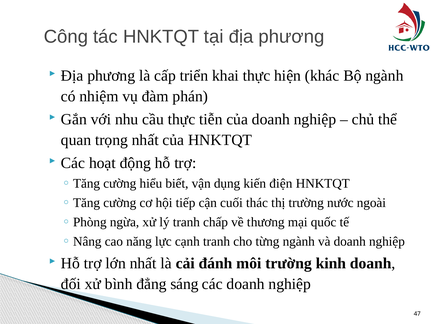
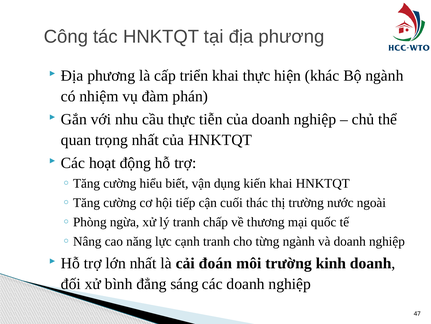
kiến điện: điện -> khai
đánh: đánh -> đoán
